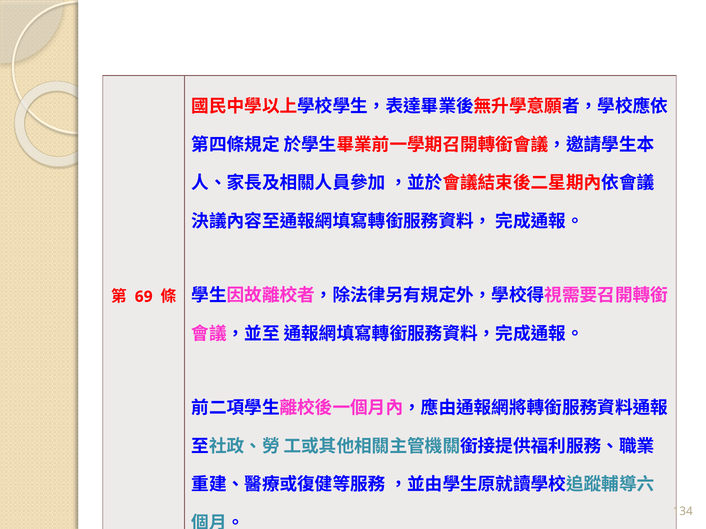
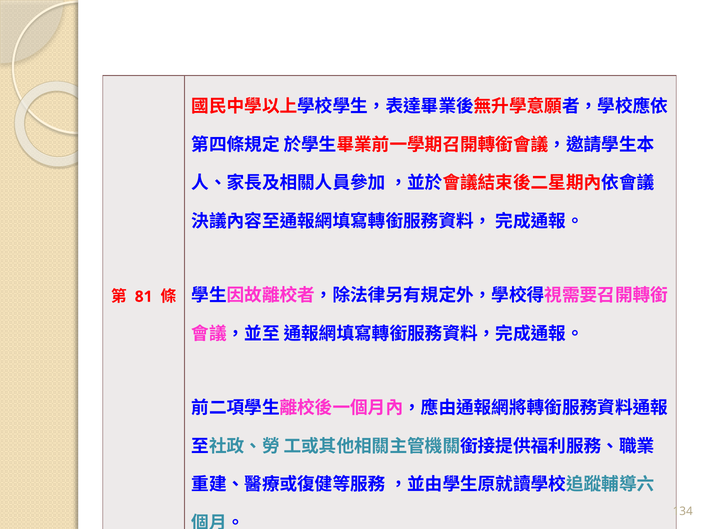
69: 69 -> 81
